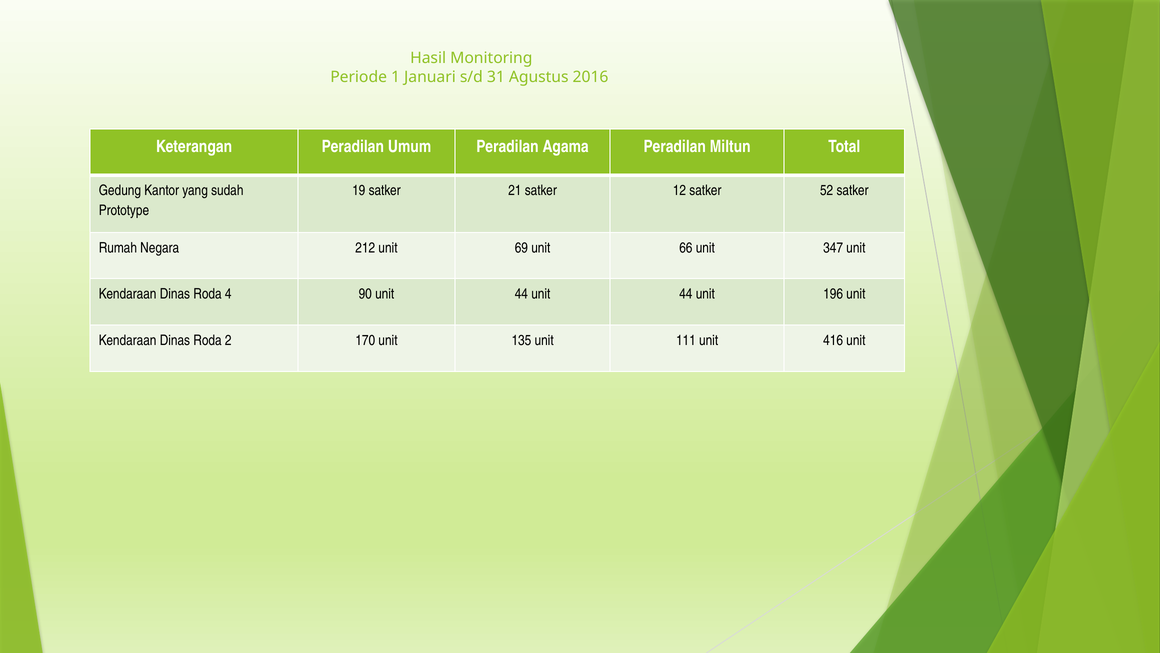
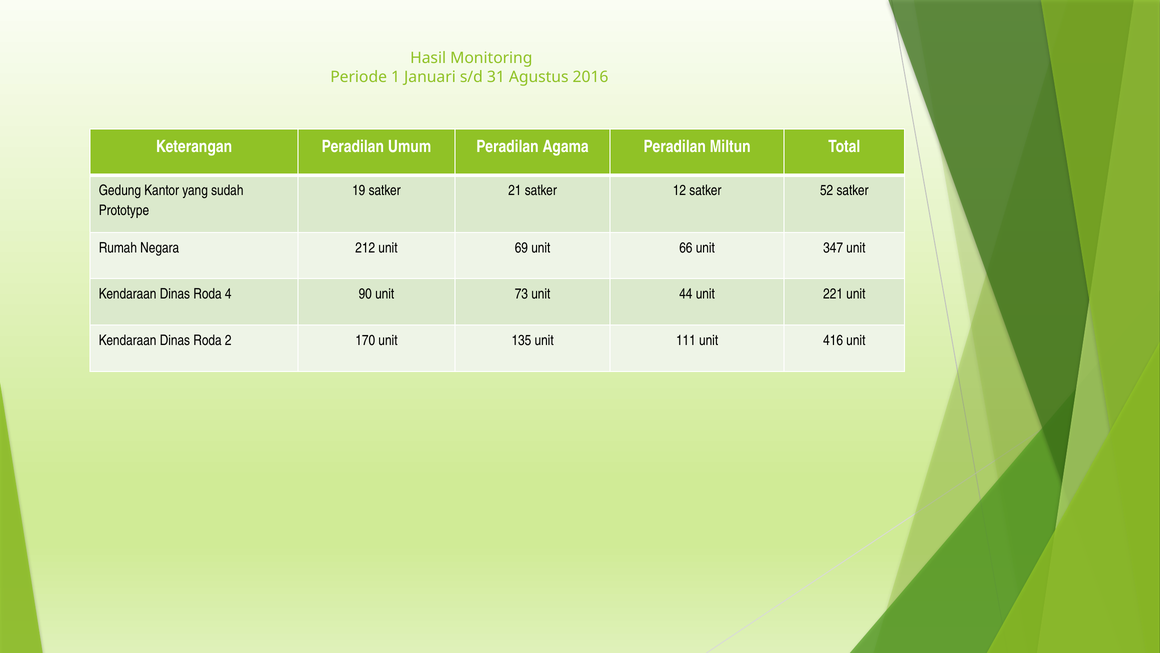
90 unit 44: 44 -> 73
196: 196 -> 221
